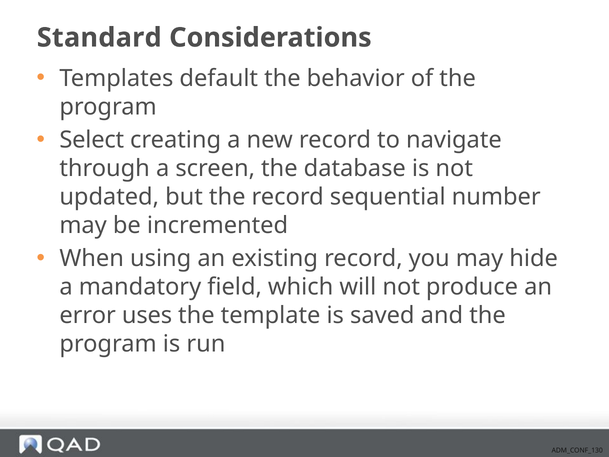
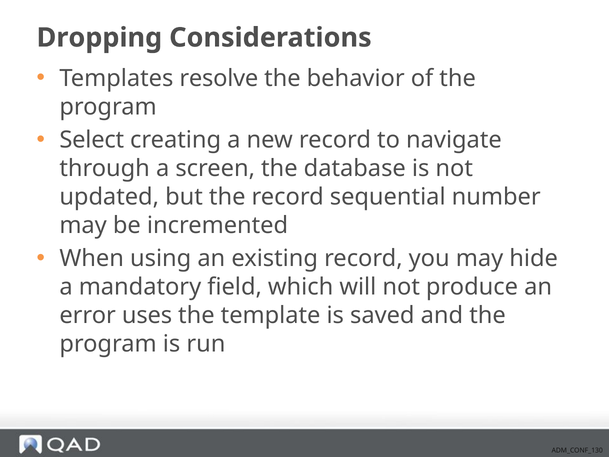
Standard: Standard -> Dropping
default: default -> resolve
